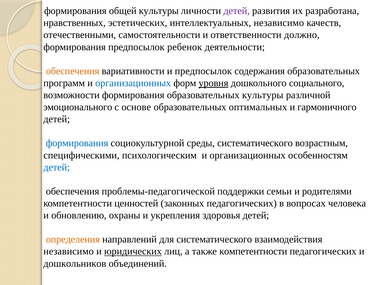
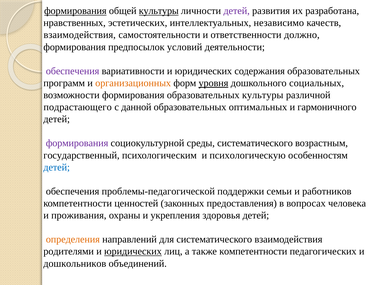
формирования at (75, 11) underline: none -> present
культуры at (159, 11) underline: none -> present
отечественными at (80, 35): отечественными -> взаимодействия
ребенок: ребенок -> условий
обеспечения at (73, 71) colour: orange -> purple
вариативности и предпосылок: предпосылок -> юридических
организационных at (133, 83) colour: blue -> orange
социального: социального -> социальных
эмоционального: эмоционального -> подрастающего
основе: основе -> данной
формирования at (77, 143) colour: blue -> purple
специфическими: специфическими -> государственный
психологическим и организационных: организационных -> психологическую
родителями: родителями -> работников
законных педагогических: педагогических -> предоставления
обновлению: обновлению -> проживания
независимо at (69, 251): независимо -> родителями
